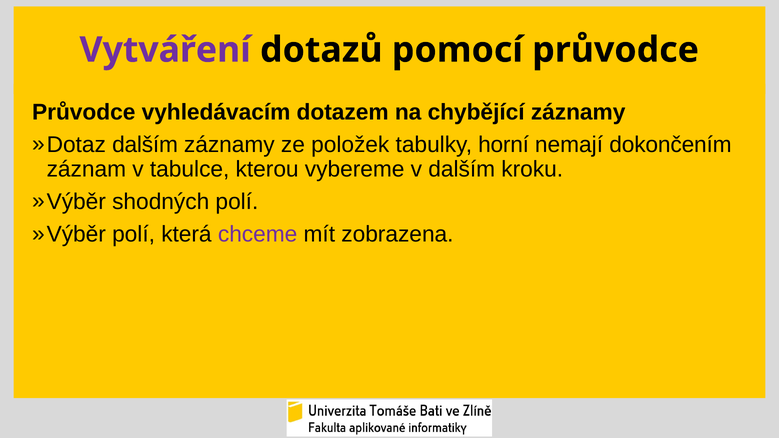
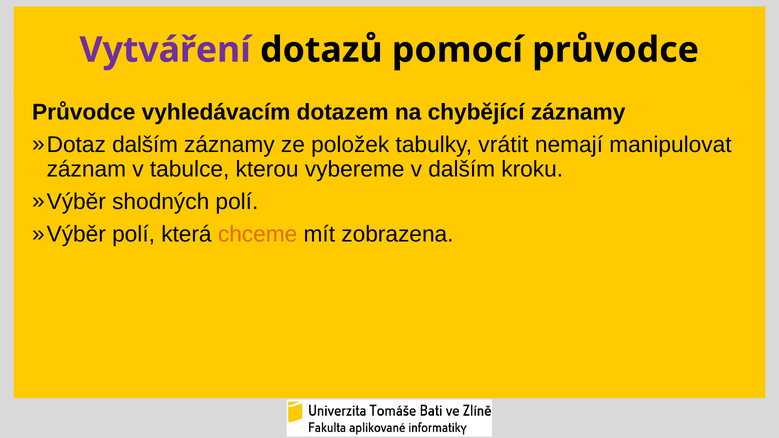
horní: horní -> vrátit
dokončením: dokončením -> manipulovat
chceme colour: purple -> orange
